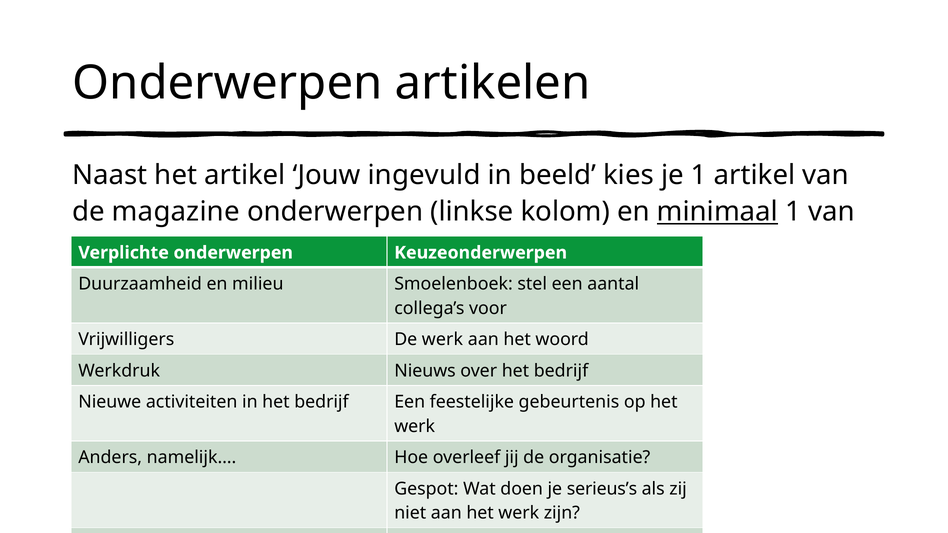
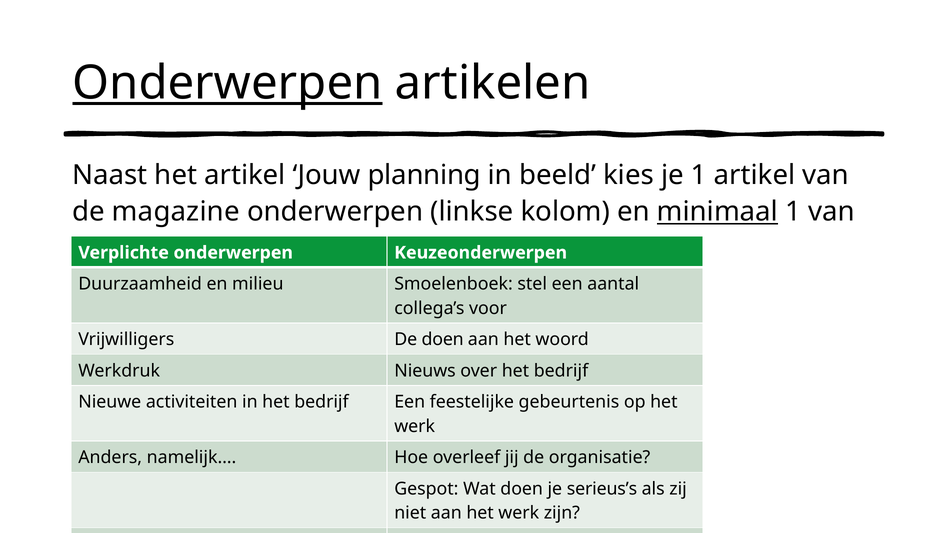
Onderwerpen at (227, 83) underline: none -> present
ingevuld: ingevuld -> planning
De werk: werk -> doen
